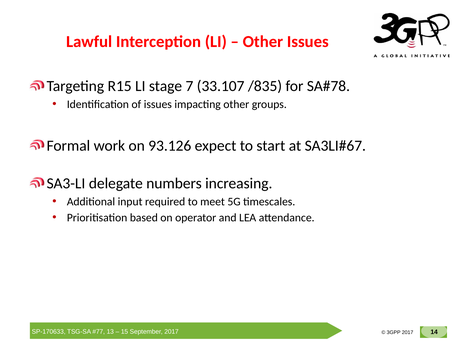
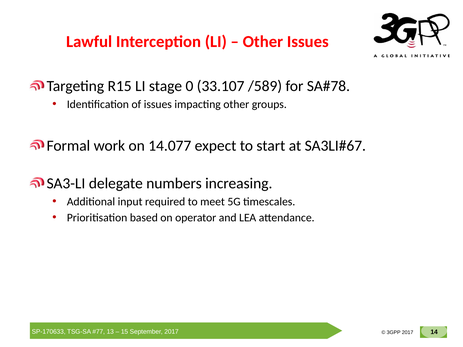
7: 7 -> 0
/835: /835 -> /589
93.126: 93.126 -> 14.077
